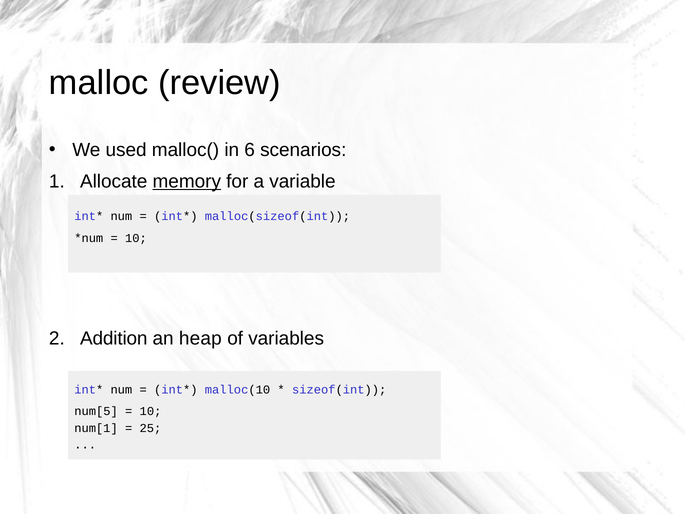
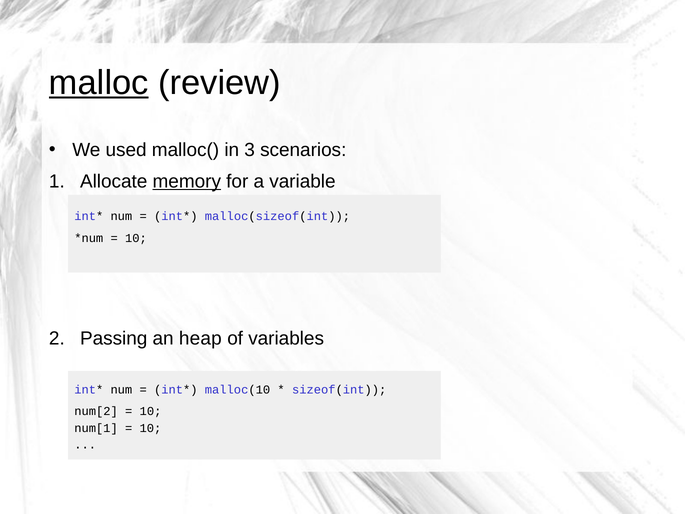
malloc underline: none -> present
6: 6 -> 3
Addition: Addition -> Passing
num[5: num[5 -> num[2
25 at (150, 428): 25 -> 10
